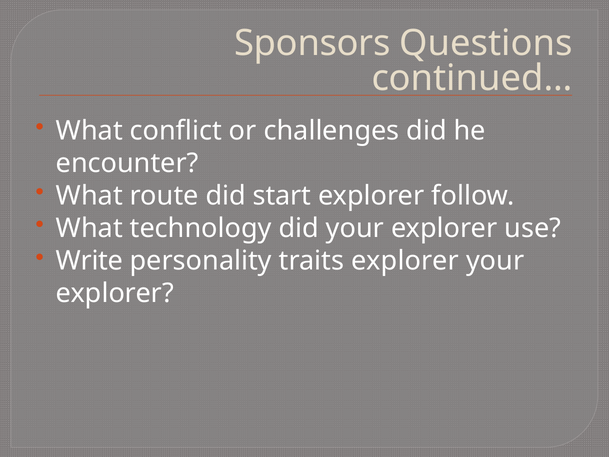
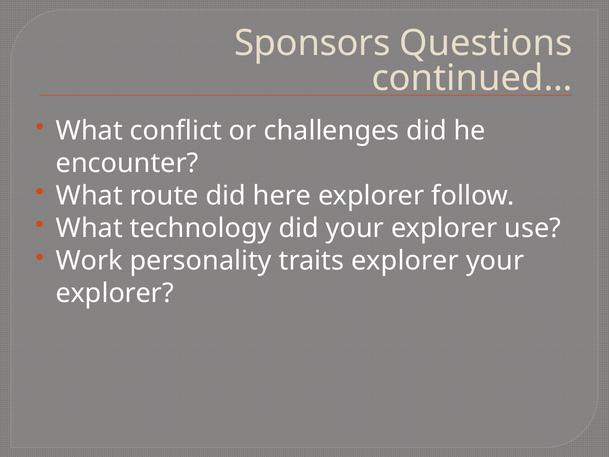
start: start -> here
Write: Write -> Work
